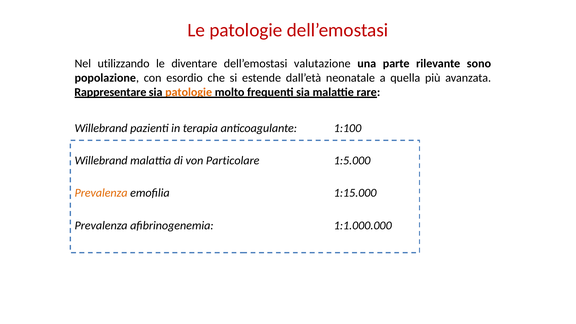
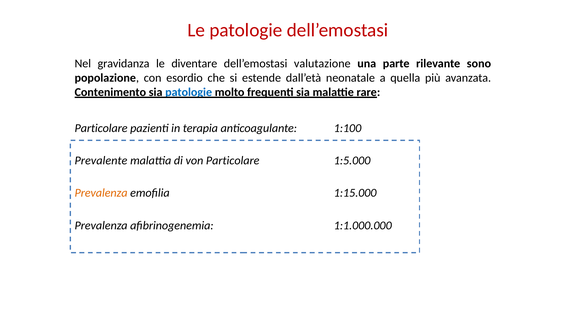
utilizzando: utilizzando -> gravidanza
Rappresentare: Rappresentare -> Contenimento
patologie at (189, 92) colour: orange -> blue
Willebrand at (101, 128): Willebrand -> Particolare
Willebrand at (101, 161): Willebrand -> Prevalente
